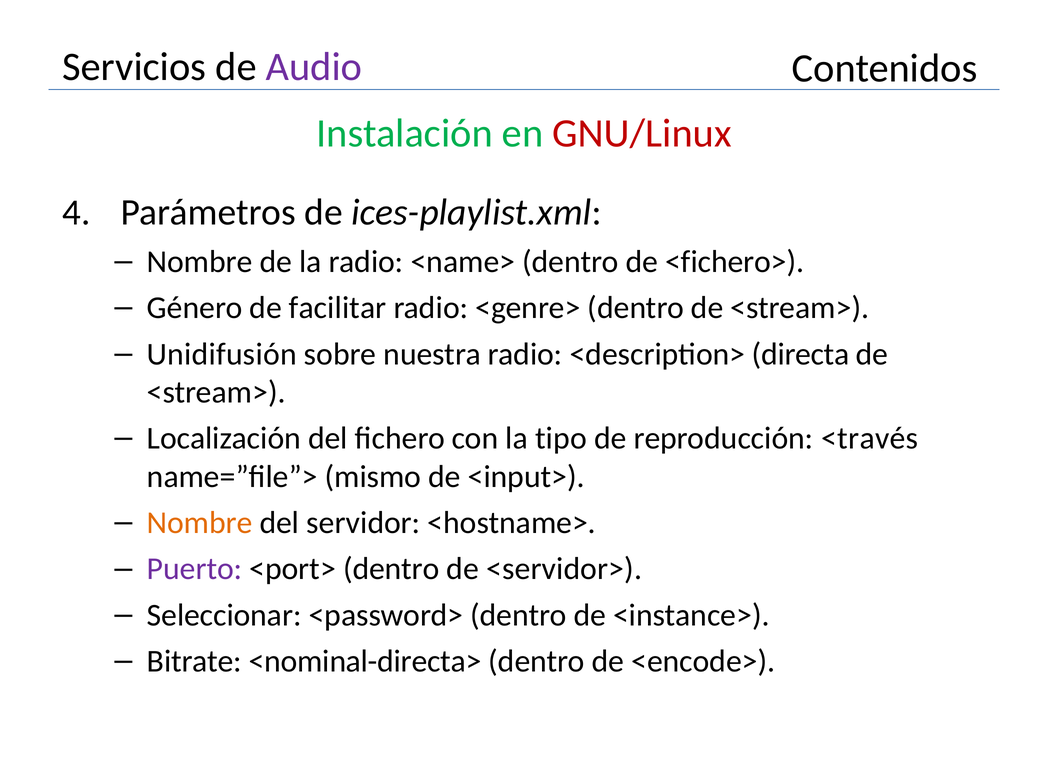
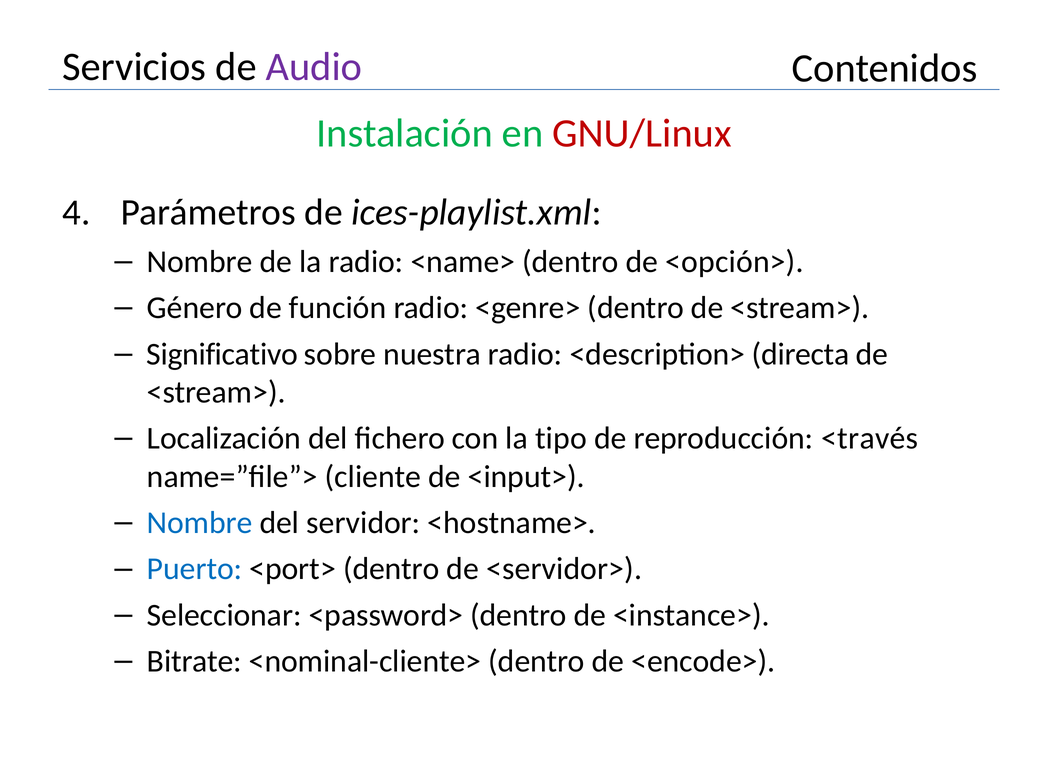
<fichero>: <fichero> -> <opción>
facilitar: facilitar -> función
Unidifusión: Unidifusión -> Significativo
mismo: mismo -> cliente
Nombre at (200, 523) colour: orange -> blue
Puerto colour: purple -> blue
<nominal-directa>: <nominal-directa> -> <nominal-cliente>
